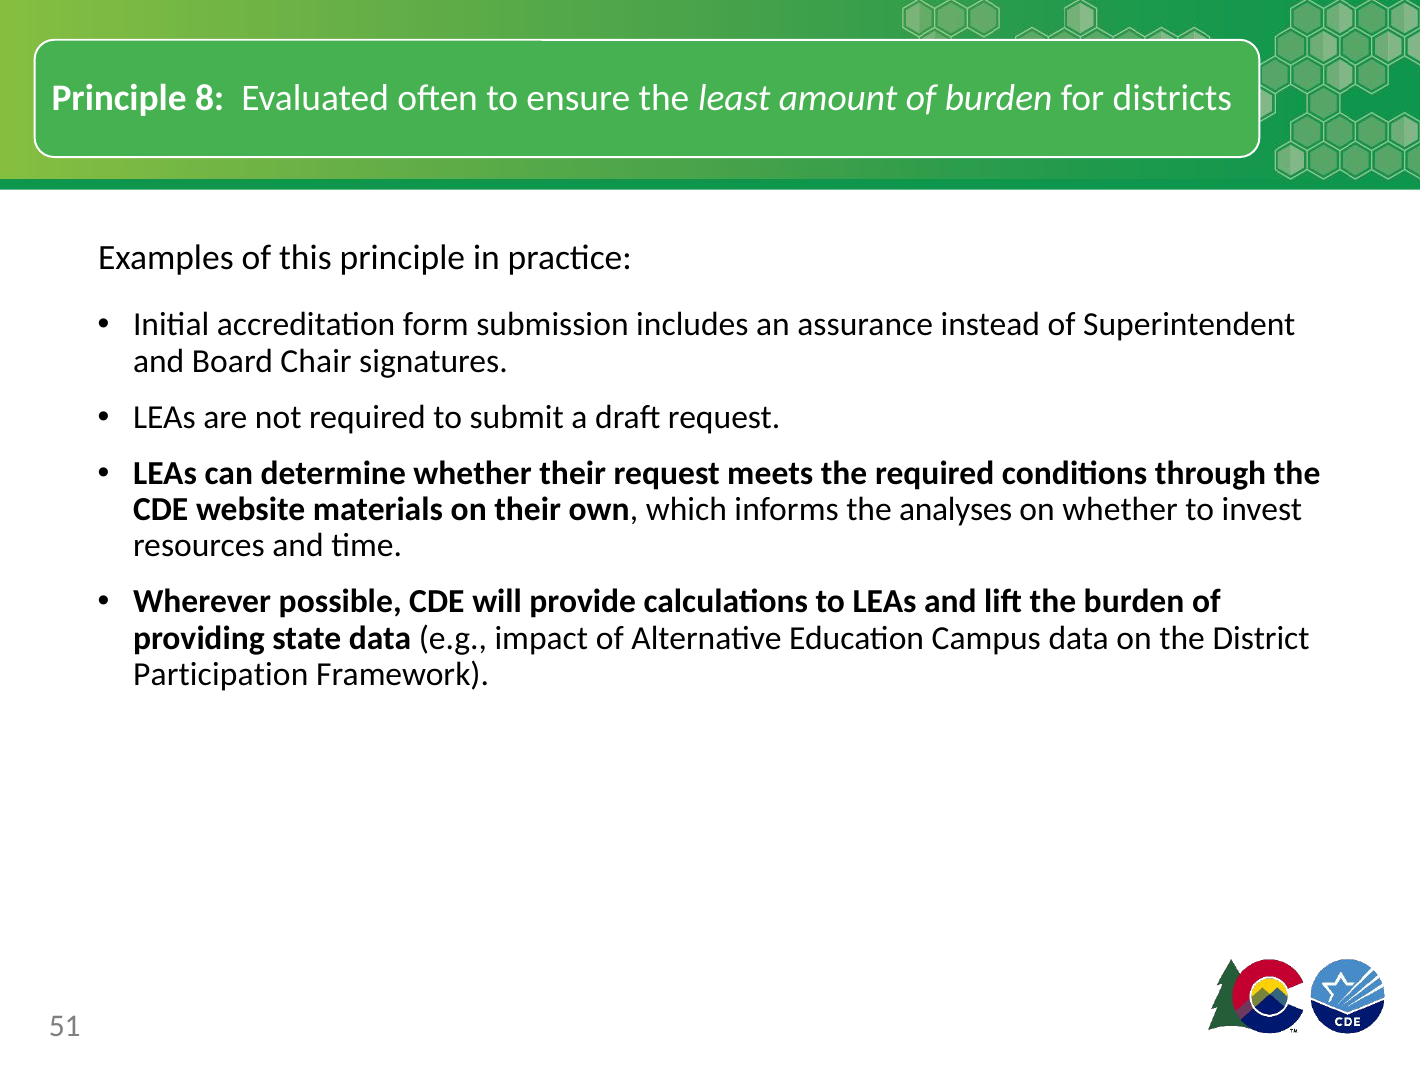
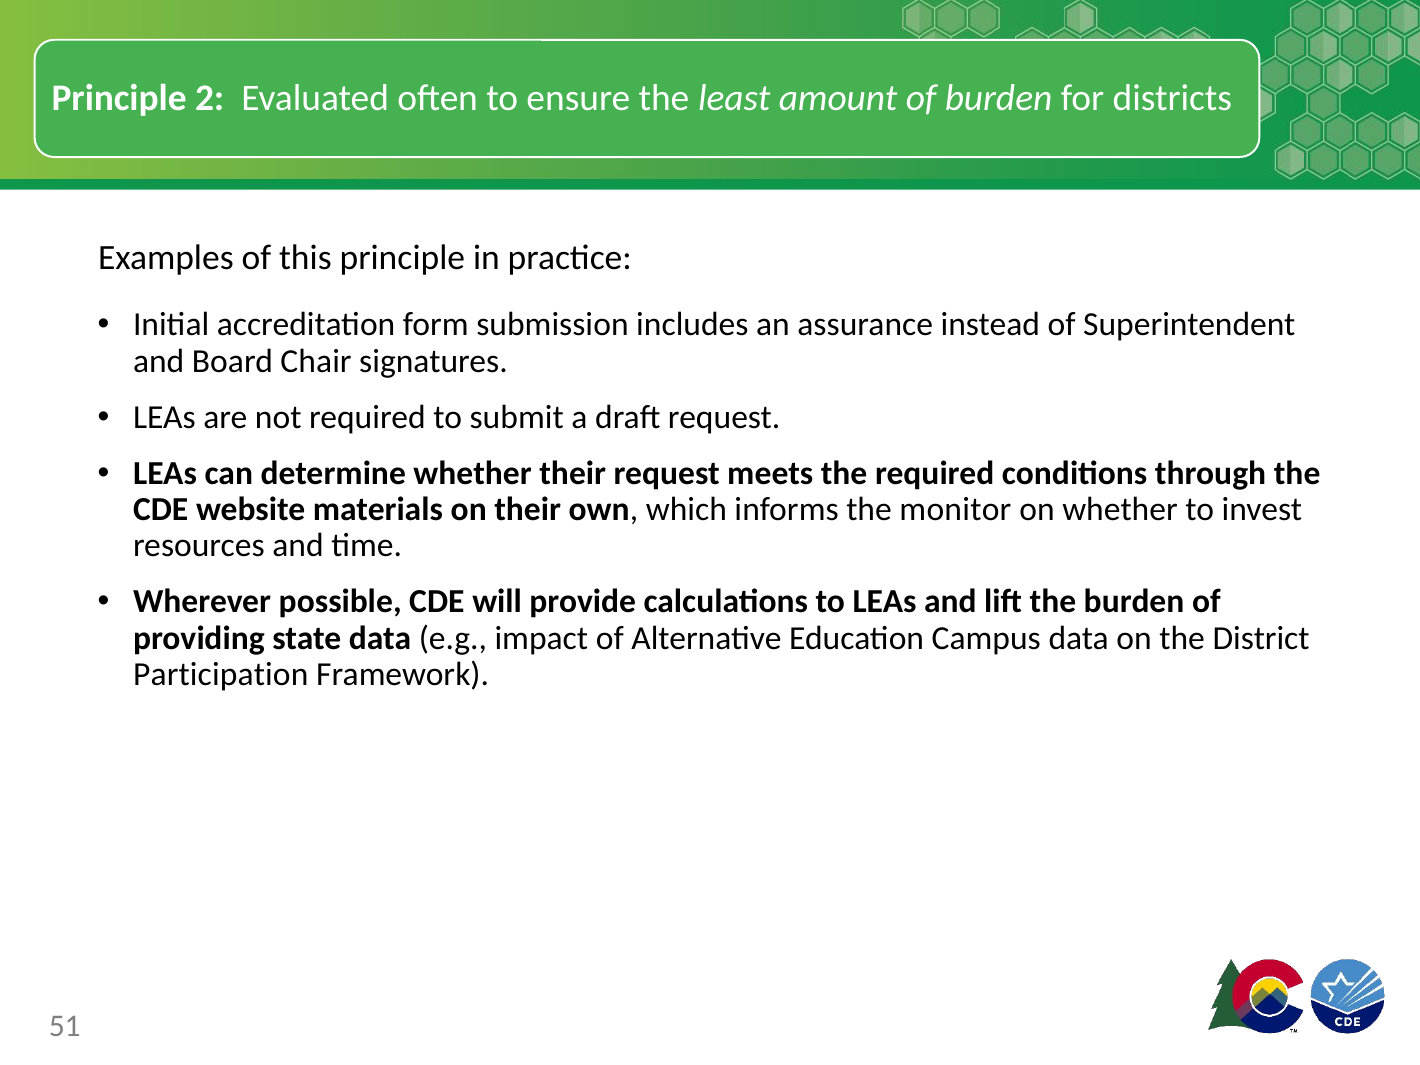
8: 8 -> 2
analyses: analyses -> monitor
